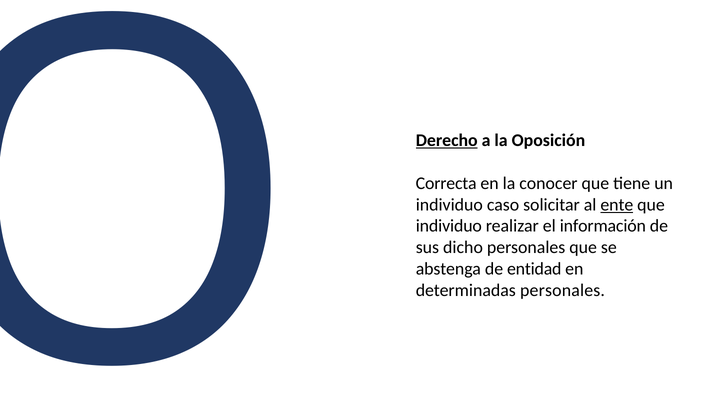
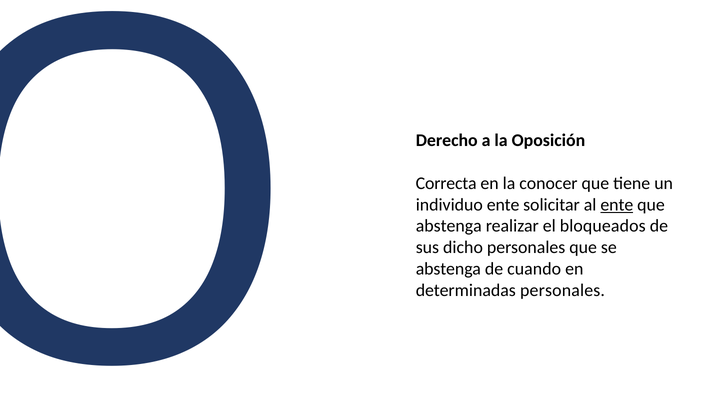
Derecho underline: present -> none
individuo caso: caso -> ente
individuo at (449, 226): individuo -> abstenga
información: información -> bloqueados
entidad: entidad -> cuando
